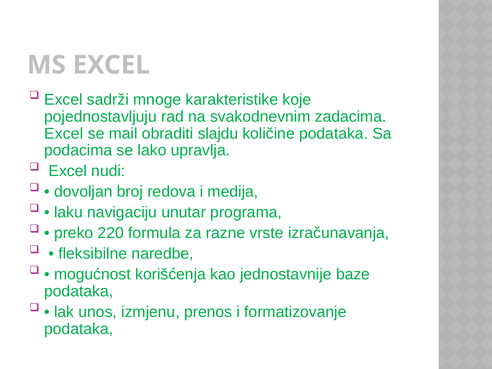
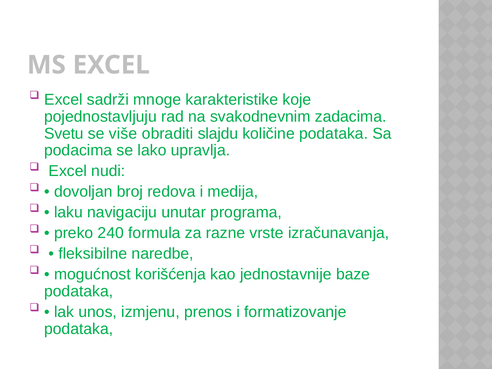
Excel at (64, 133): Excel -> Svetu
mail: mail -> više
220: 220 -> 240
